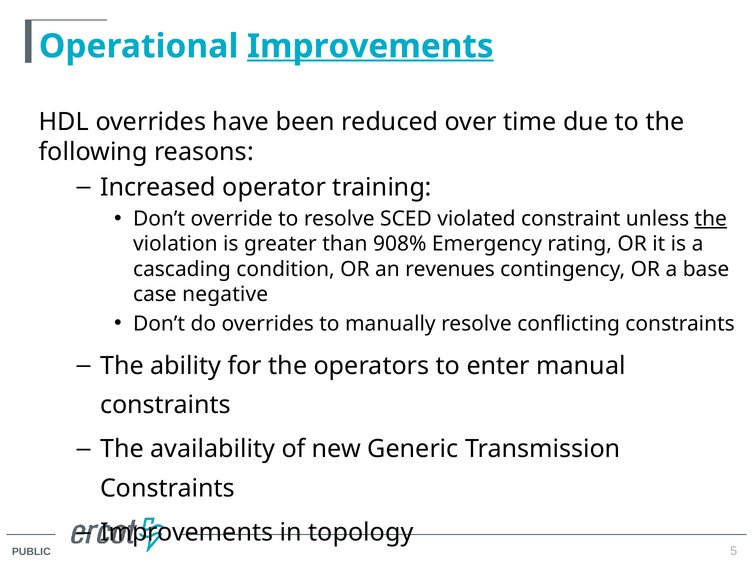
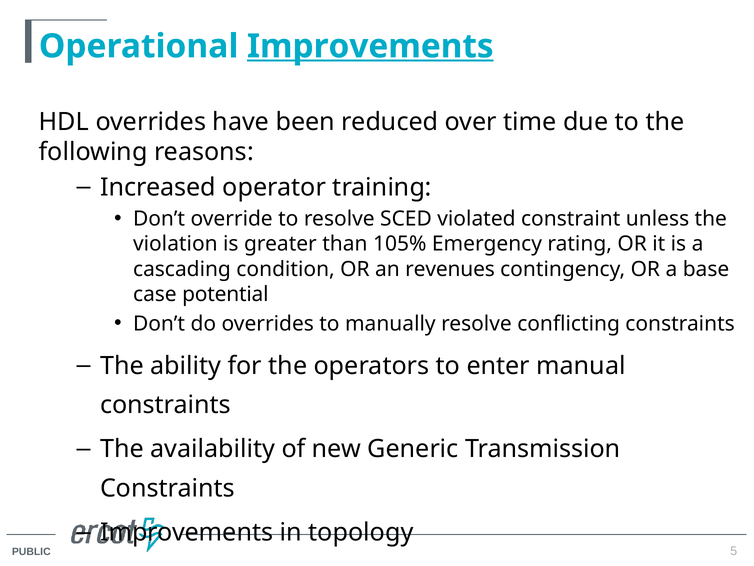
the at (711, 219) underline: present -> none
908%: 908% -> 105%
negative: negative -> potential
